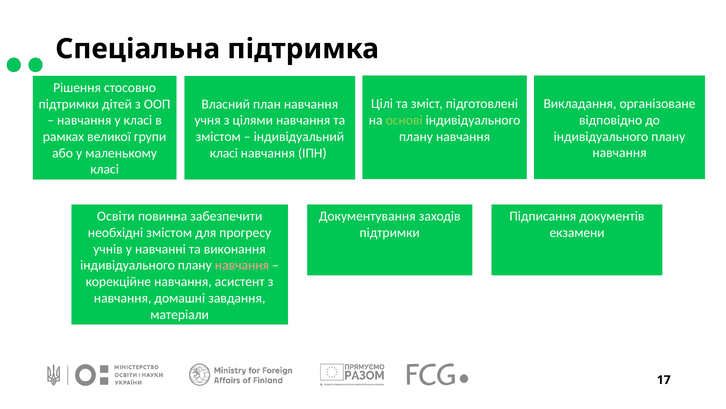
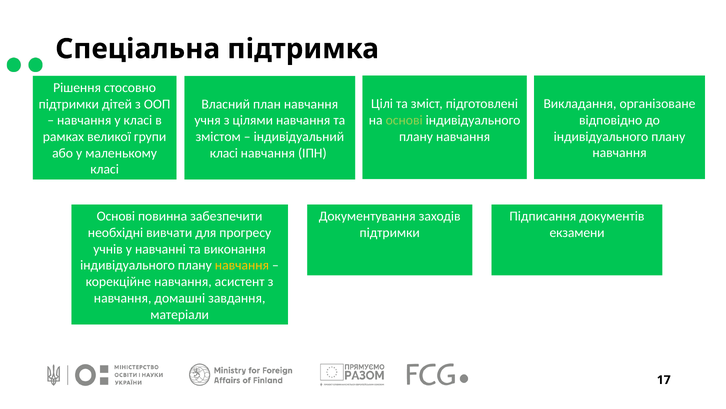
Освіти at (116, 216): Освіти -> Основі
необхідні змістом: змістом -> вивчати
навчання at (242, 265) colour: pink -> yellow
